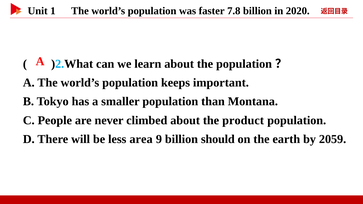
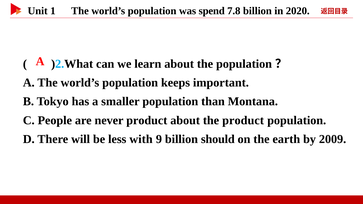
faster: faster -> spend
never climbed: climbed -> product
area: area -> with
2059: 2059 -> 2009
